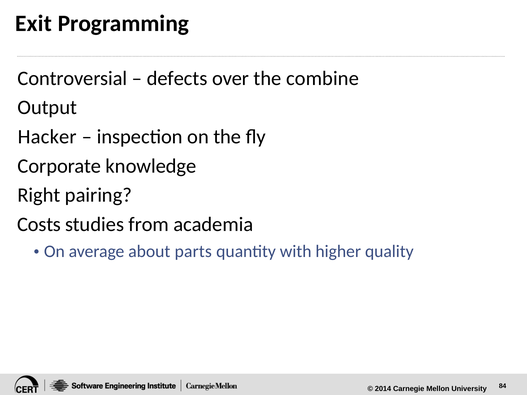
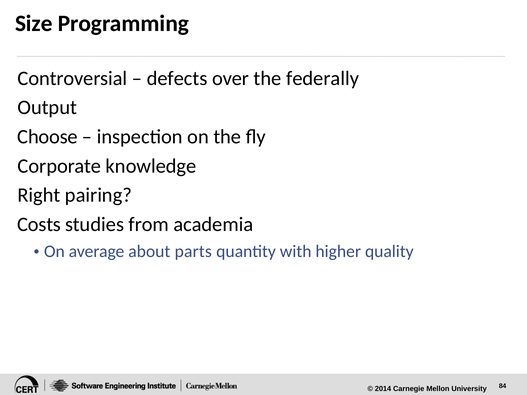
Exit: Exit -> Size
combine: combine -> federally
Hacker: Hacker -> Choose
